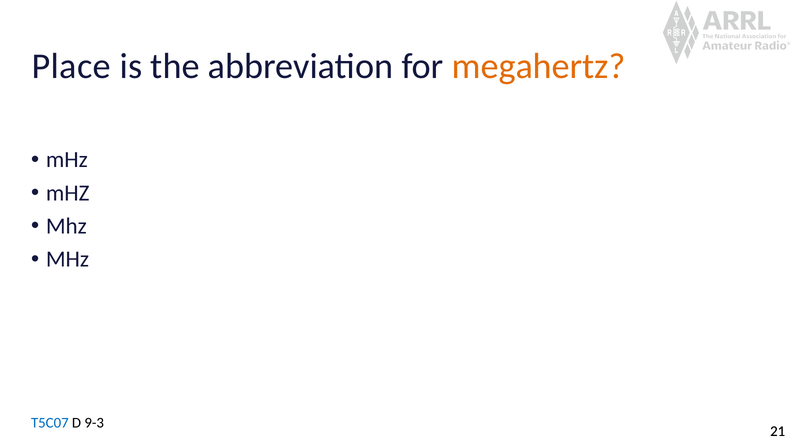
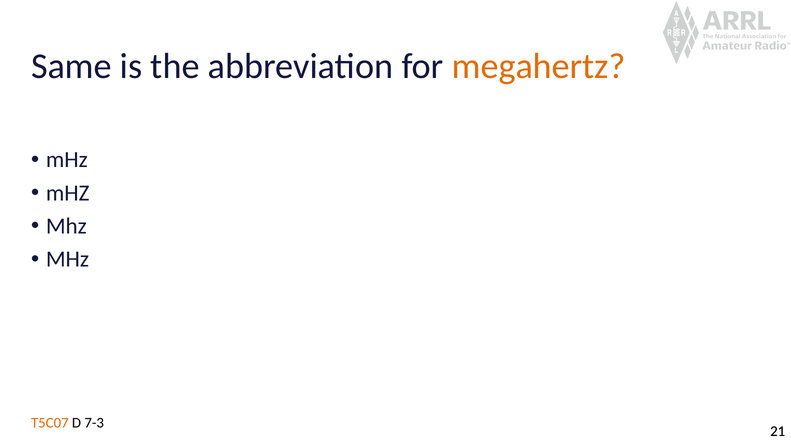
Place: Place -> Same
T5C07 colour: blue -> orange
9-3: 9-3 -> 7-3
